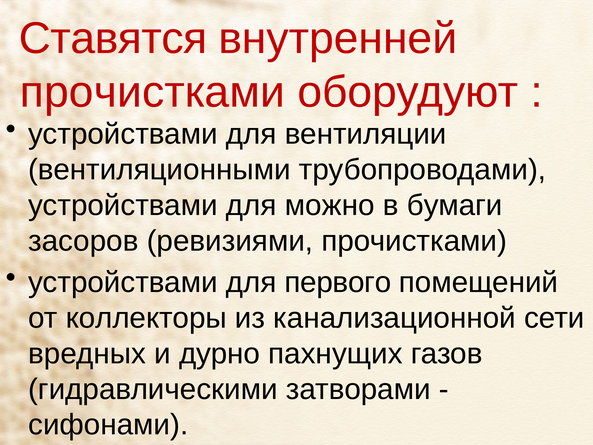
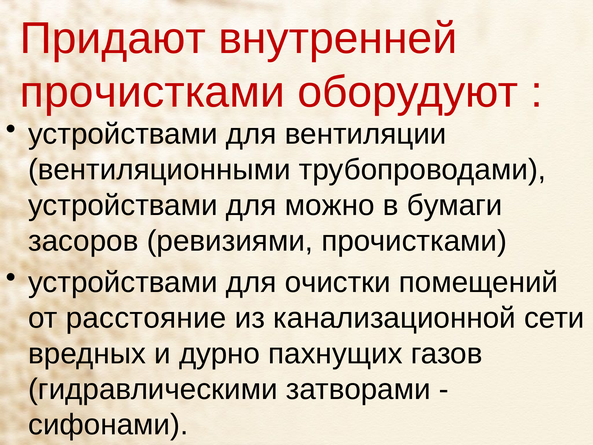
Ставятся: Ставятся -> Придают
первого: первого -> очистки
коллекторы: коллекторы -> расстояние
